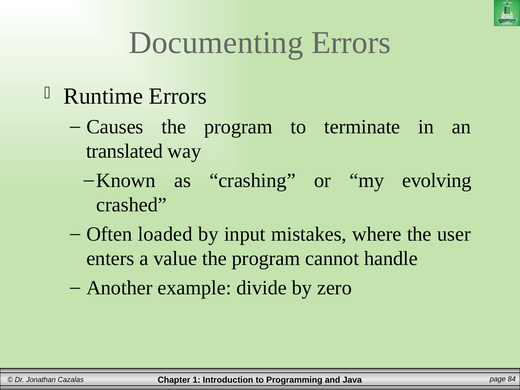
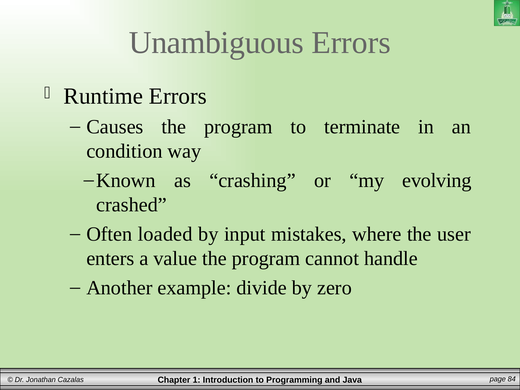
Documenting: Documenting -> Unambiguous
translated: translated -> condition
